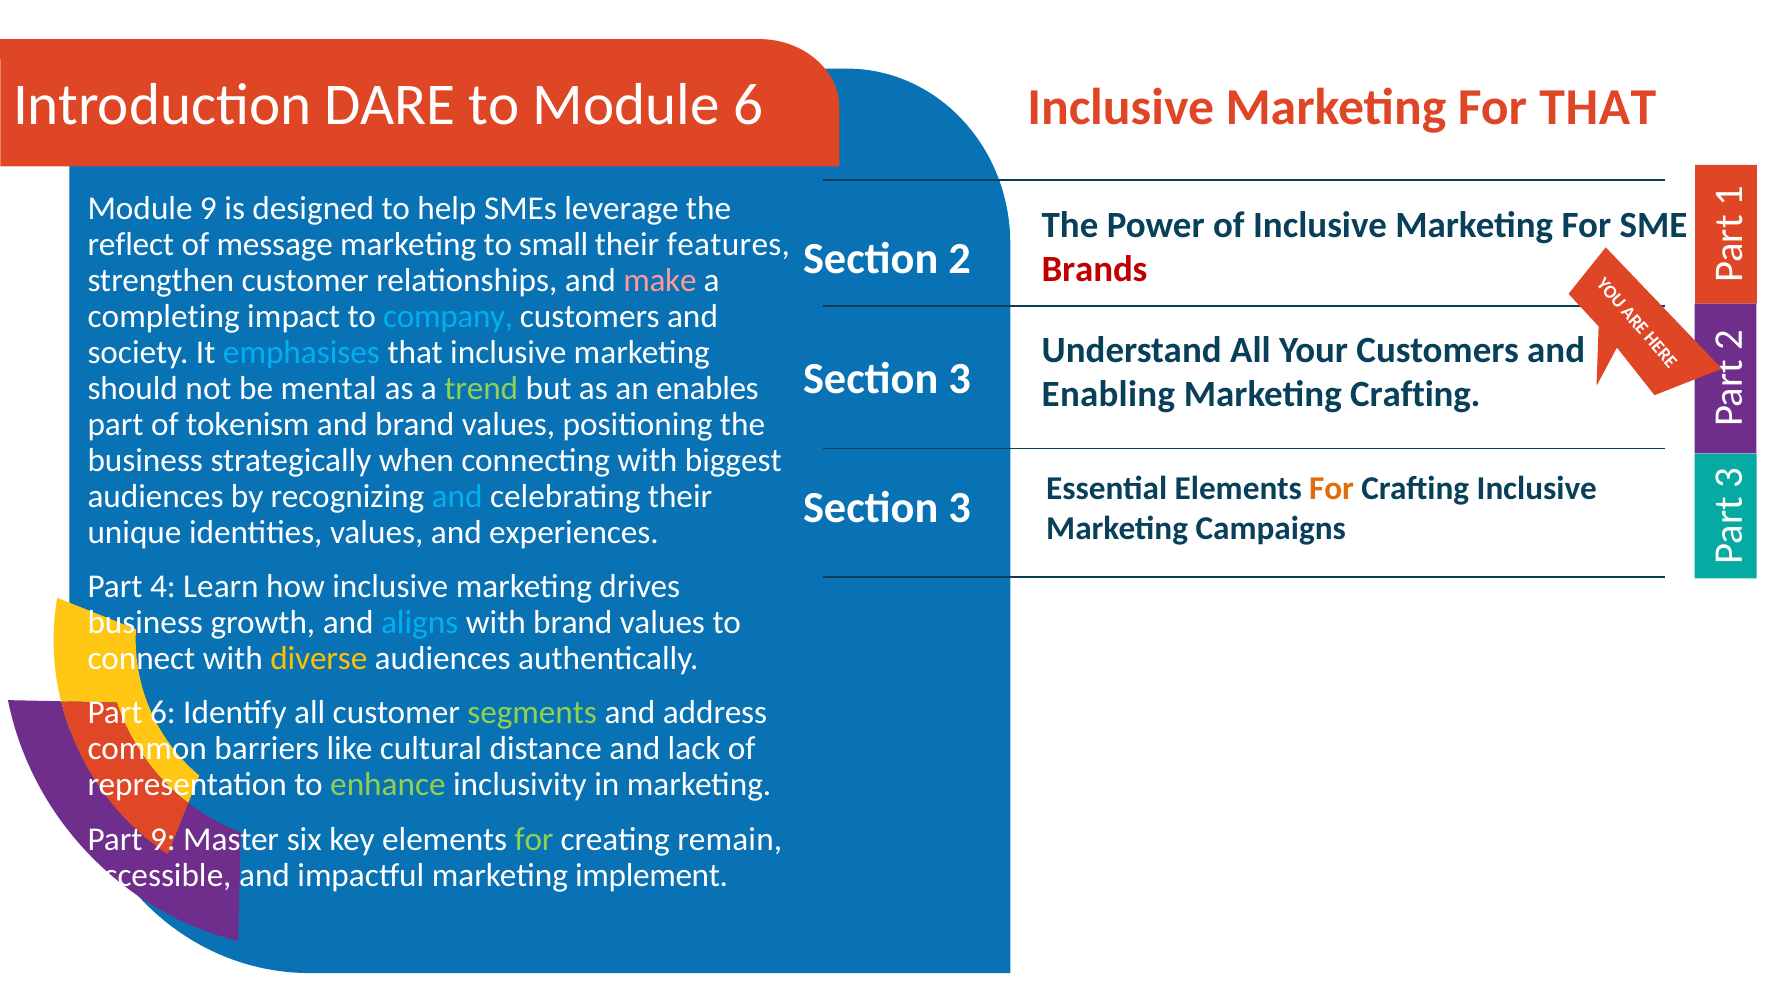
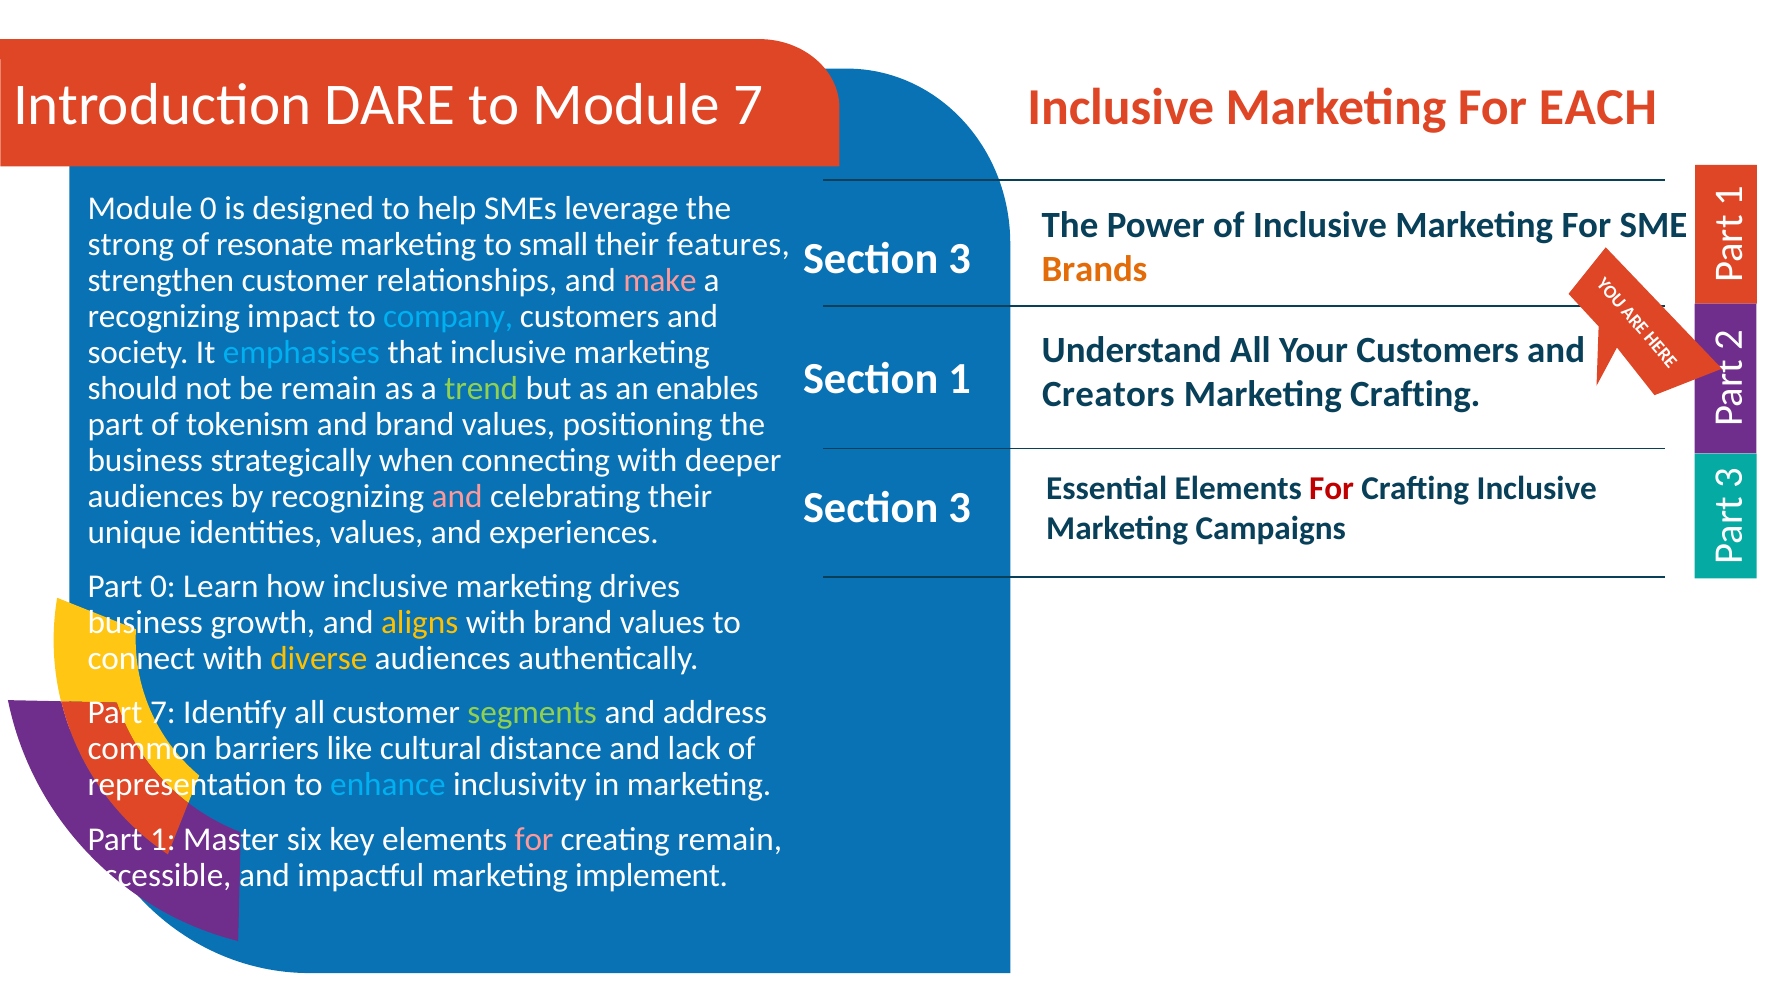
Module 6: 6 -> 7
For THAT: THAT -> EACH
Module 9: 9 -> 0
reflect: reflect -> strong
message: message -> resonate
2 at (960, 259): 2 -> 3
Brands colour: red -> orange
completing at (164, 317): completing -> recognizing
3 at (960, 379): 3 -> 1
be mental: mental -> remain
Enabling: Enabling -> Creators
biggest: biggest -> deeper
For at (1332, 489) colour: orange -> red
and at (457, 496) colour: light blue -> pink
Part 4: 4 -> 0
aligns colour: light blue -> yellow
Part 6: 6 -> 7
enhance colour: light green -> light blue
Part 9: 9 -> 1
for at (534, 839) colour: light green -> pink
